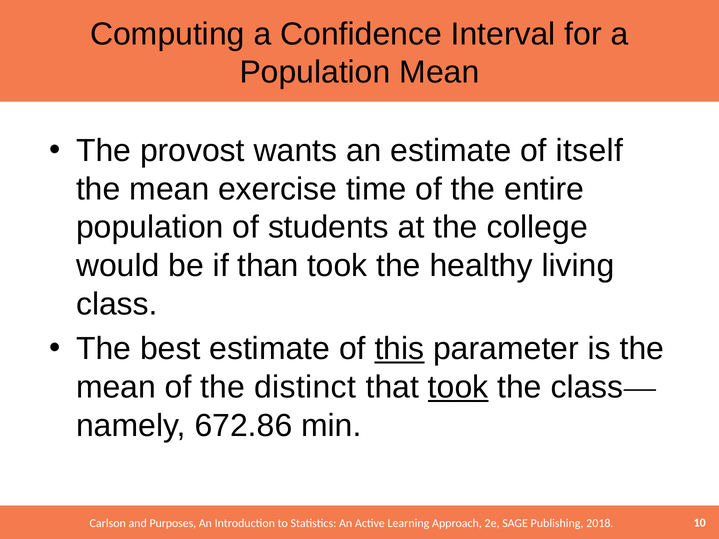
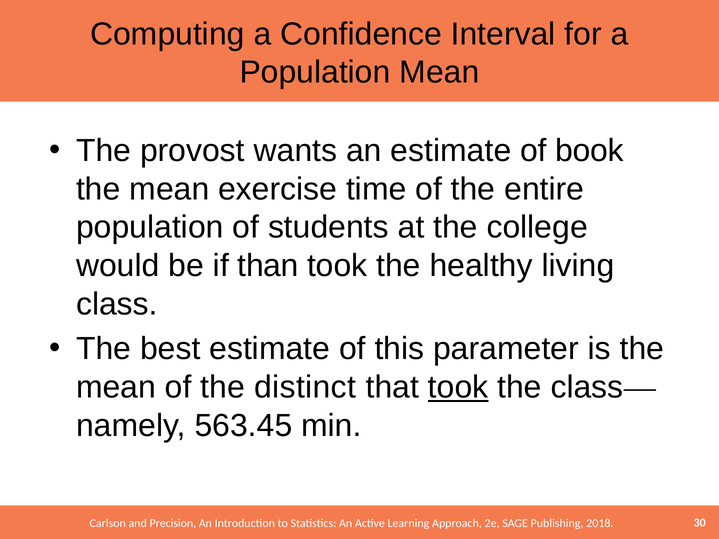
itself: itself -> book
this underline: present -> none
672.86: 672.86 -> 563.45
Purposes: Purposes -> Precision
10: 10 -> 30
